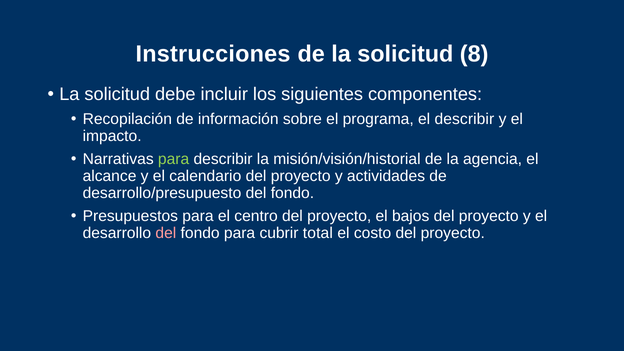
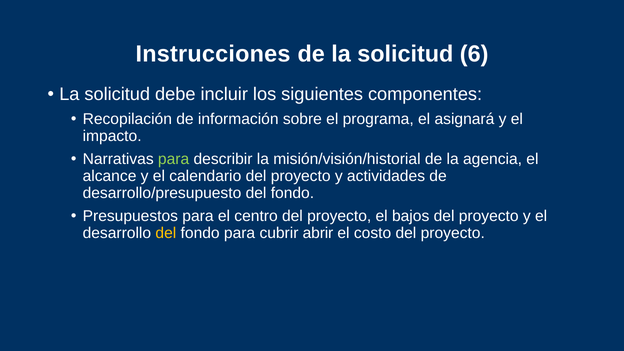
8: 8 -> 6
el describir: describir -> asignará
del at (166, 233) colour: pink -> yellow
total: total -> abrir
